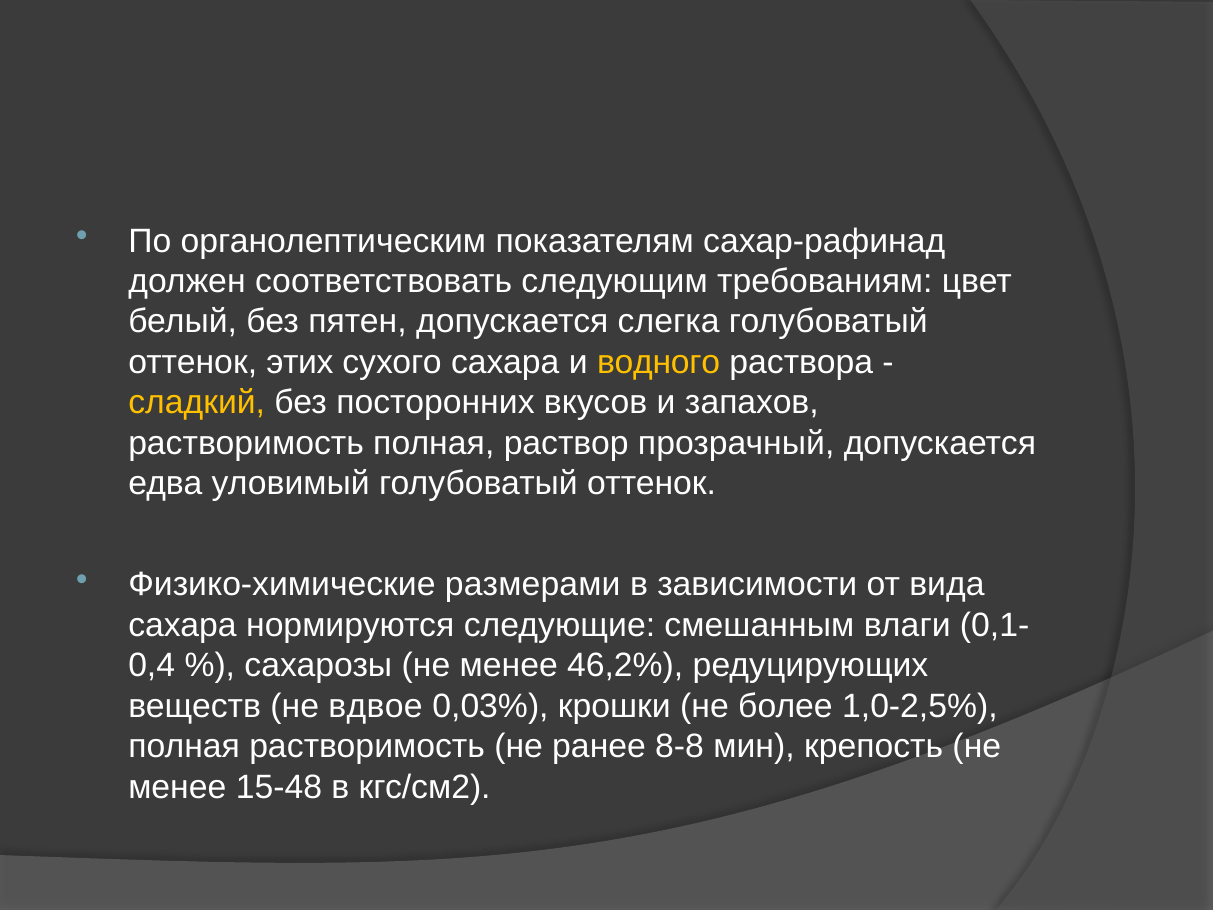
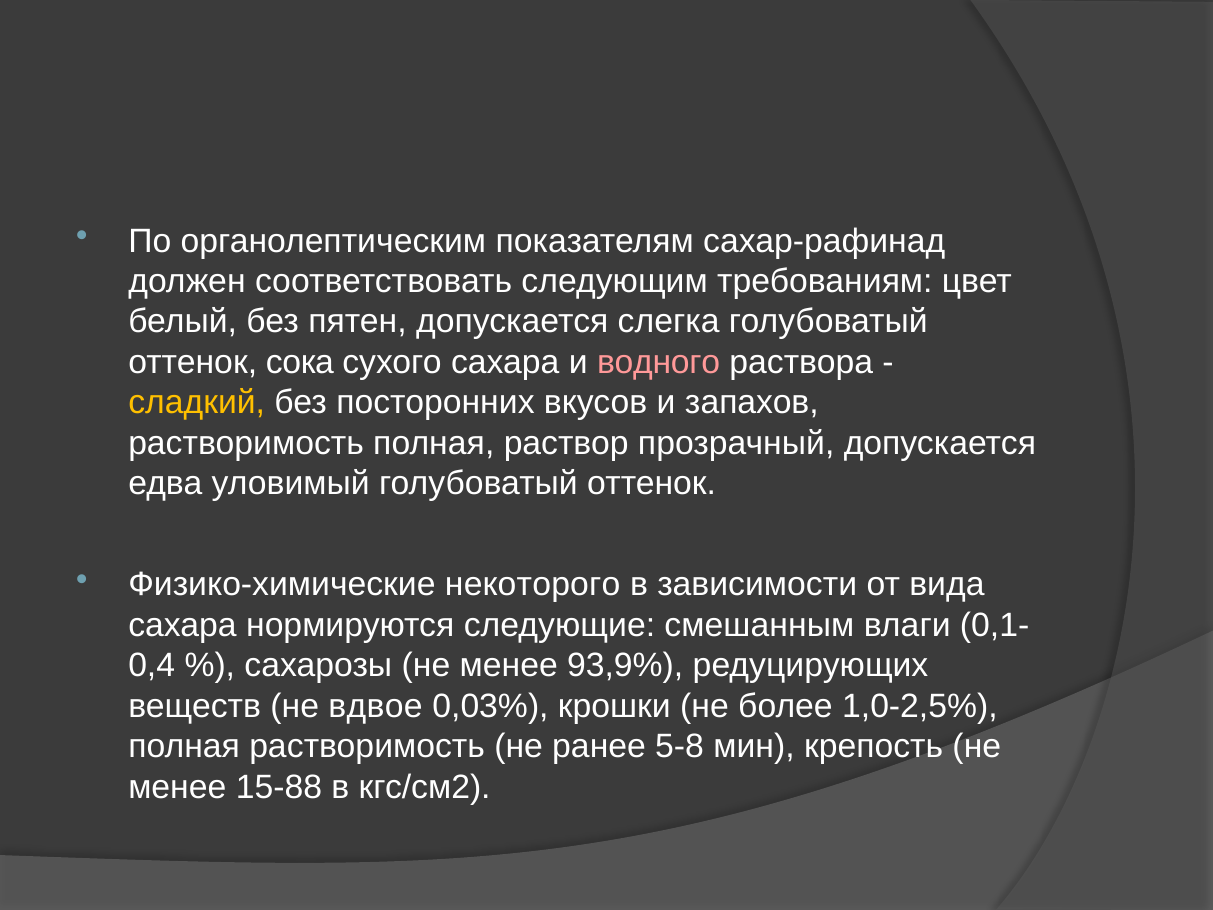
этих: этих -> сока
водного colour: yellow -> pink
размерами: размерами -> некоторого
46,2%: 46,2% -> 93,9%
8-8: 8-8 -> 5-8
15-48: 15-48 -> 15-88
